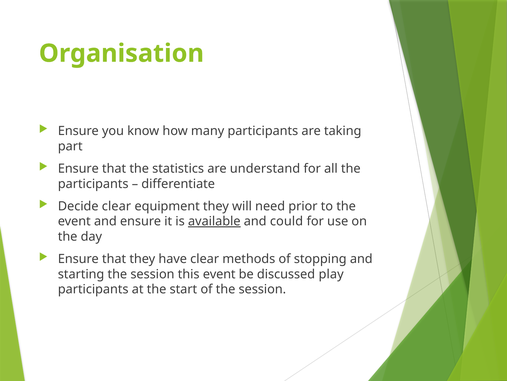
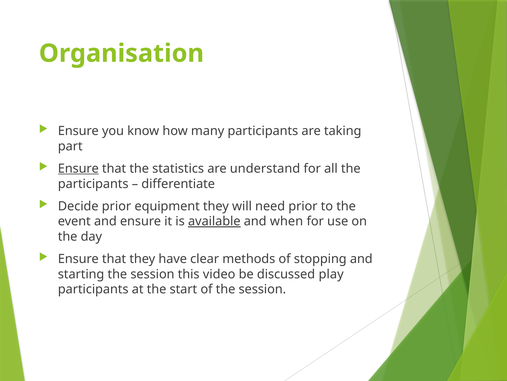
Ensure at (78, 168) underline: none -> present
Decide clear: clear -> prior
could: could -> when
this event: event -> video
